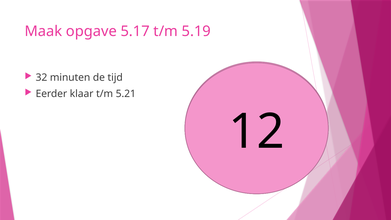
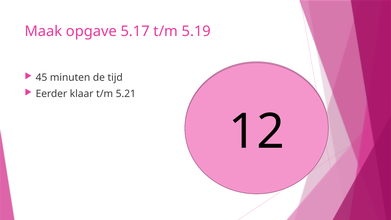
32: 32 -> 45
